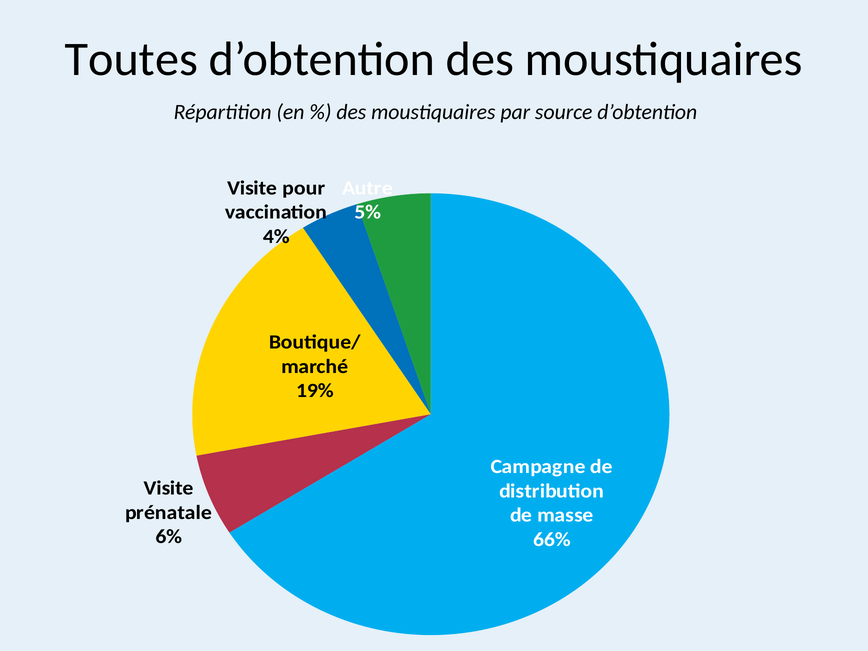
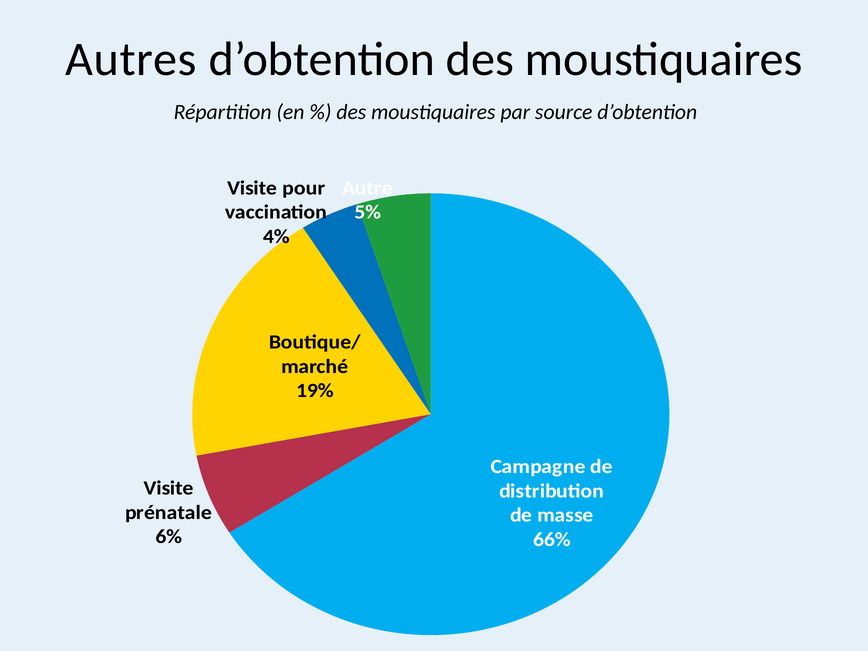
Toutes: Toutes -> Autres
